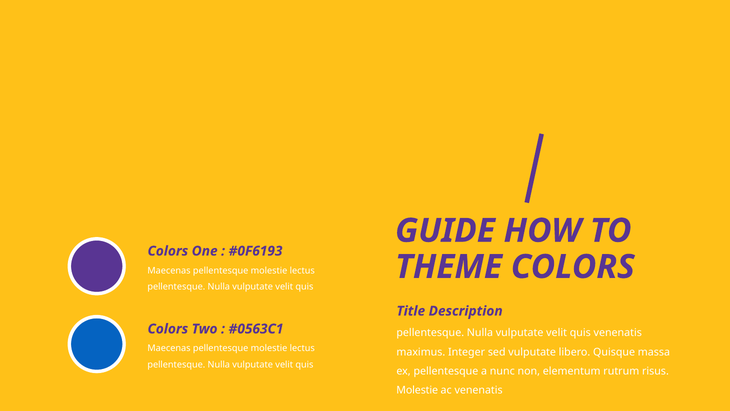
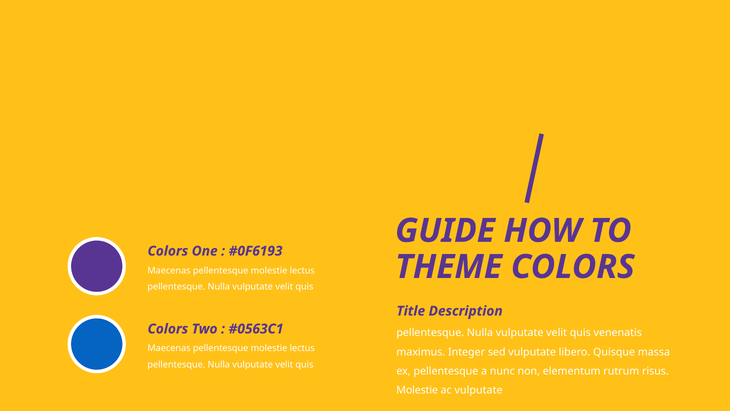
ac venenatis: venenatis -> vulputate
